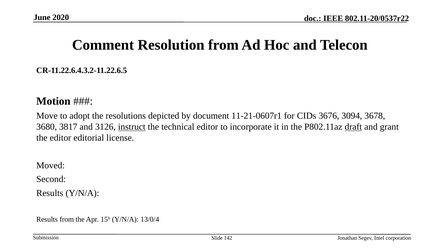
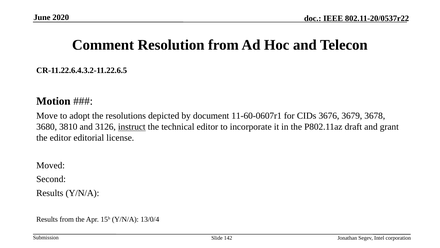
11-21-0607r1: 11-21-0607r1 -> 11-60-0607r1
3094: 3094 -> 3679
3817: 3817 -> 3810
draft underline: present -> none
